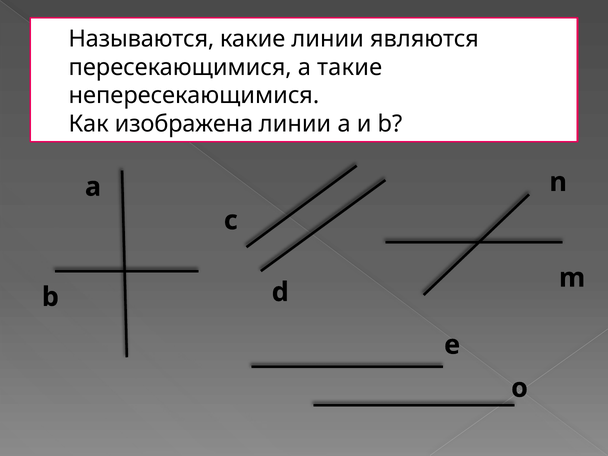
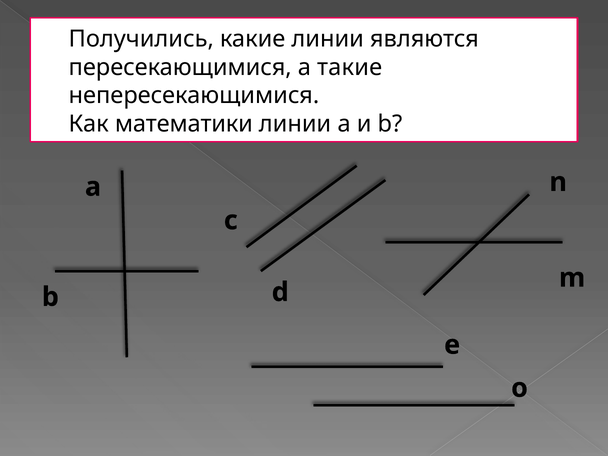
Называются: Называются -> Получились
изображена: изображена -> математики
